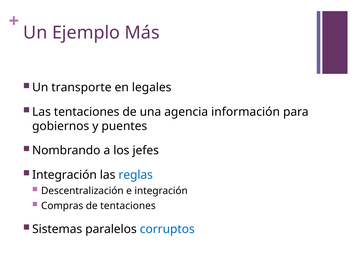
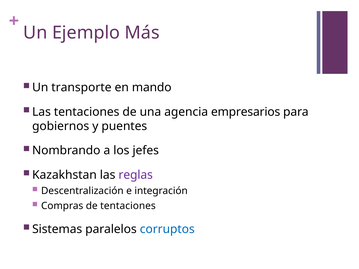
legales: legales -> mando
información: información -> empresarios
Integración at (64, 175): Integración -> Kazakhstan
reglas colour: blue -> purple
